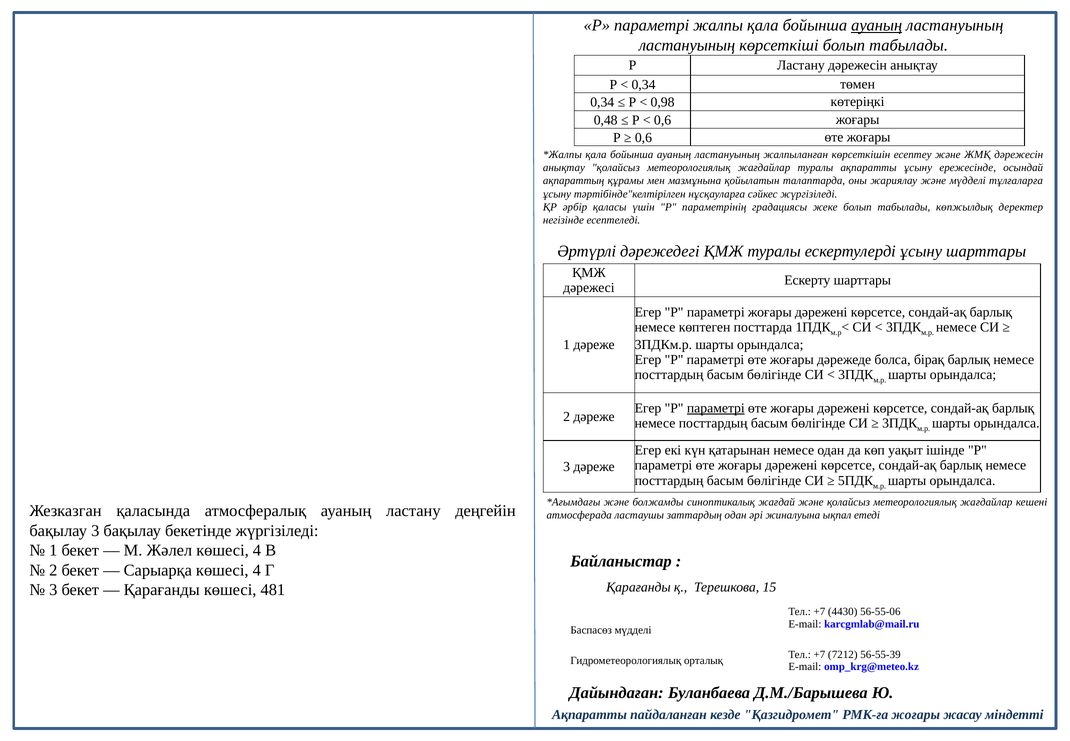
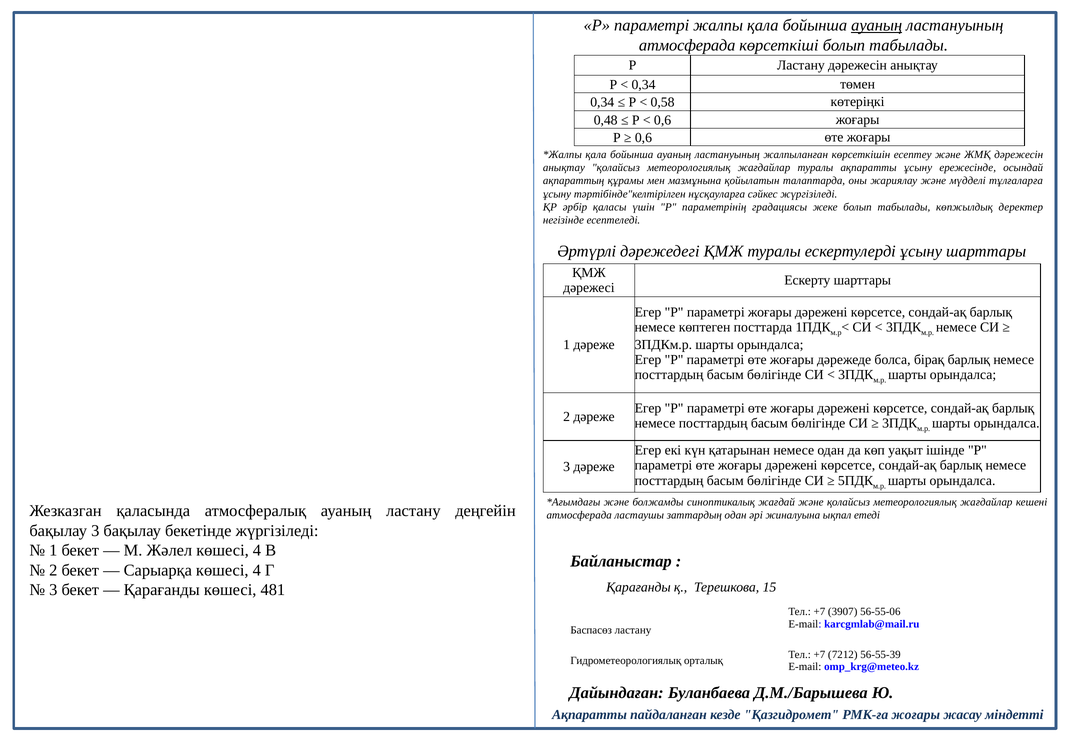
ластануының at (687, 45): ластануының -> атмосферада
0,98: 0,98 -> 0,58
параметрі at (716, 408) underline: present -> none
4430: 4430 -> 3907
Баспасөз мүдделі: мүдделі -> ластану
